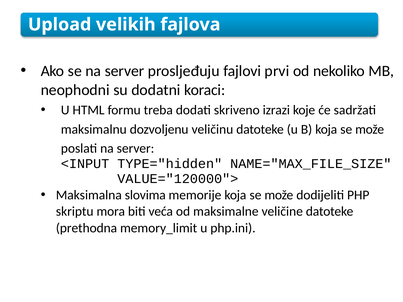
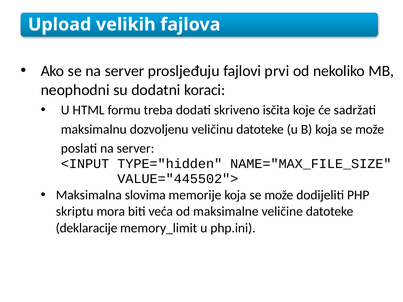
izrazi: izrazi -> isčita
VALUE="120000">: VALUE="120000"> -> VALUE="445502">
prethodna: prethodna -> deklaracije
